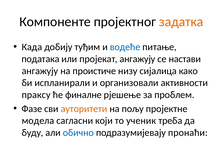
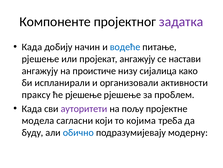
задатка colour: orange -> purple
туђим: туђим -> начин
података at (41, 59): података -> рјешење
ће финалне: финалне -> рјешење
Фазе at (32, 108): Фазе -> Када
ауторитети colour: orange -> purple
ученик: ученик -> којима
пронаћи: пронаћи -> модерну
